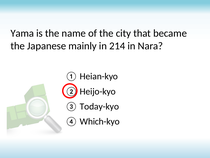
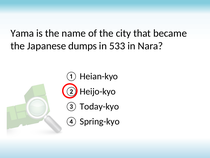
mainly: mainly -> dumps
214: 214 -> 533
Which-kyo: Which-kyo -> Spring-kyo
